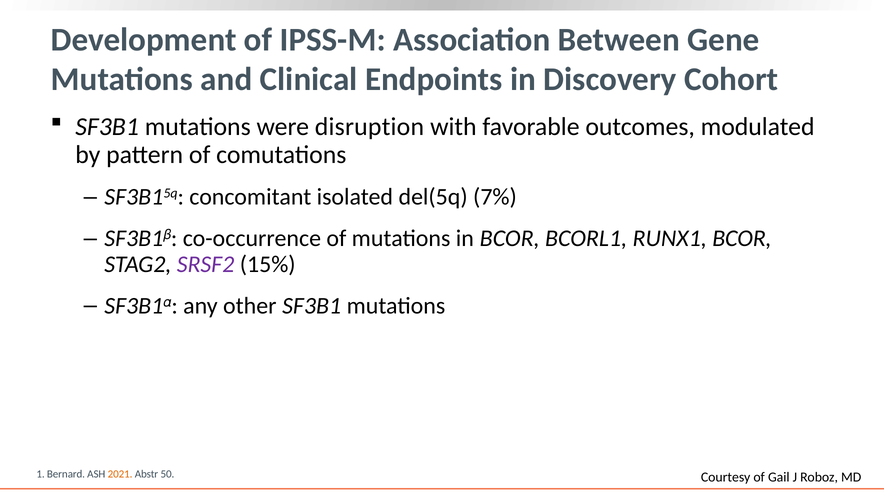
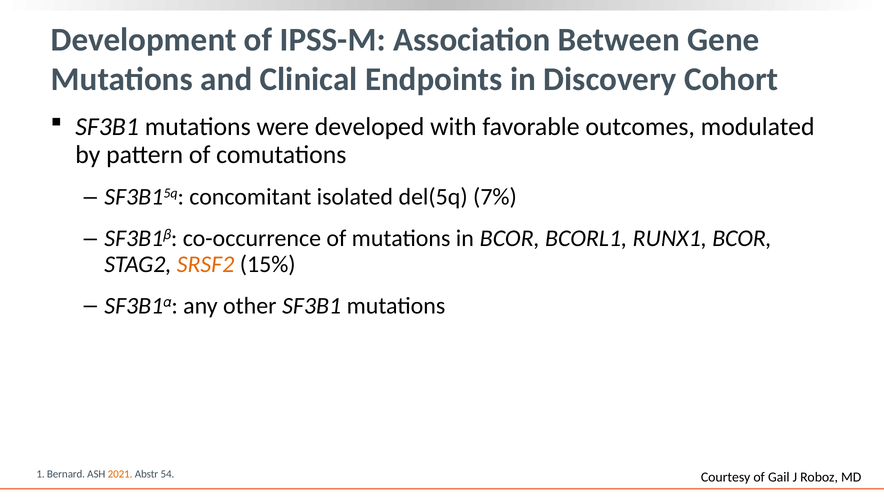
disruption: disruption -> developed
SRSF2 colour: purple -> orange
50: 50 -> 54
